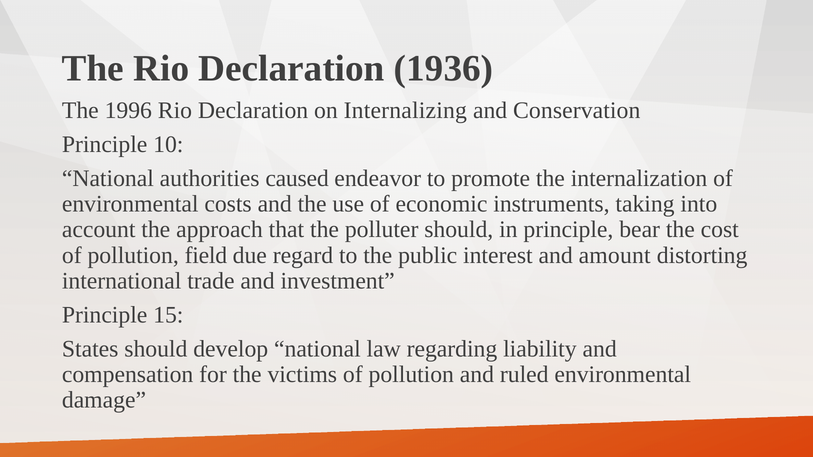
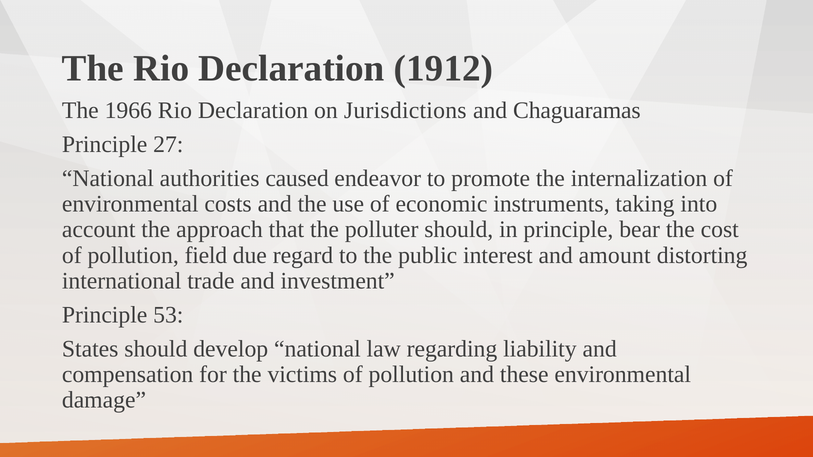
1936: 1936 -> 1912
1996: 1996 -> 1966
Internalizing: Internalizing -> Jurisdictions
Conservation: Conservation -> Chaguaramas
10: 10 -> 27
15: 15 -> 53
ruled: ruled -> these
